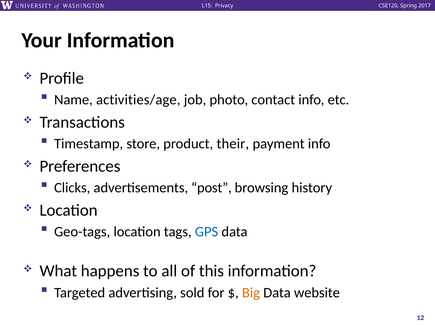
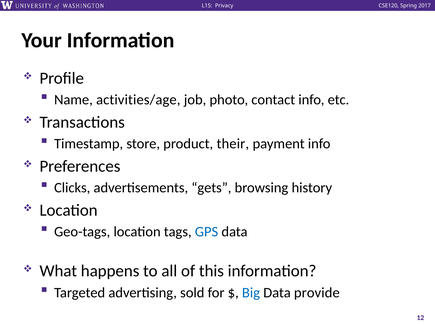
post: post -> gets
Big colour: orange -> blue
website: website -> provide
